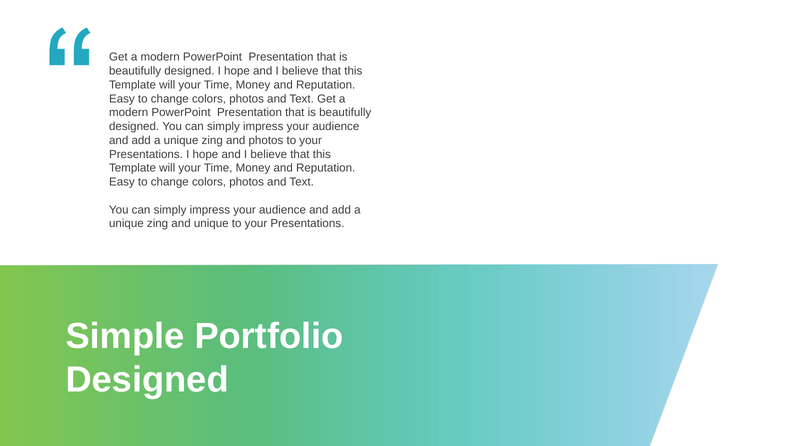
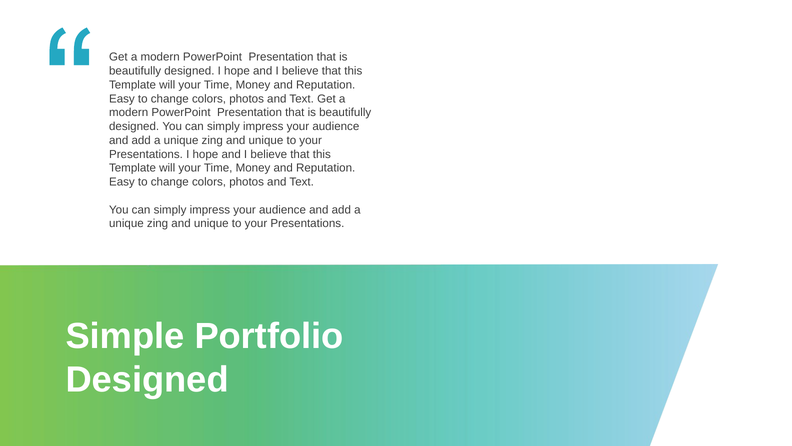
photos at (266, 140): photos -> unique
